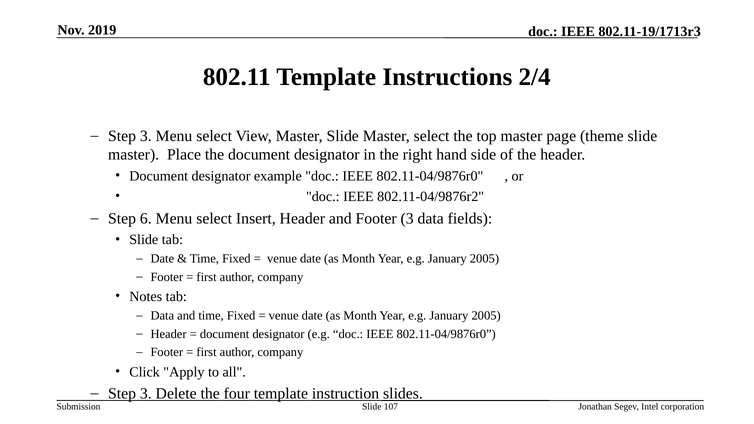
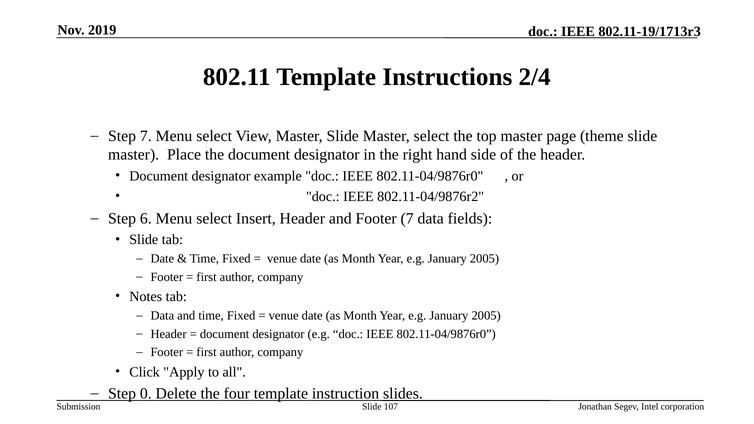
3 at (146, 136): 3 -> 7
Footer 3: 3 -> 7
3 at (146, 394): 3 -> 0
